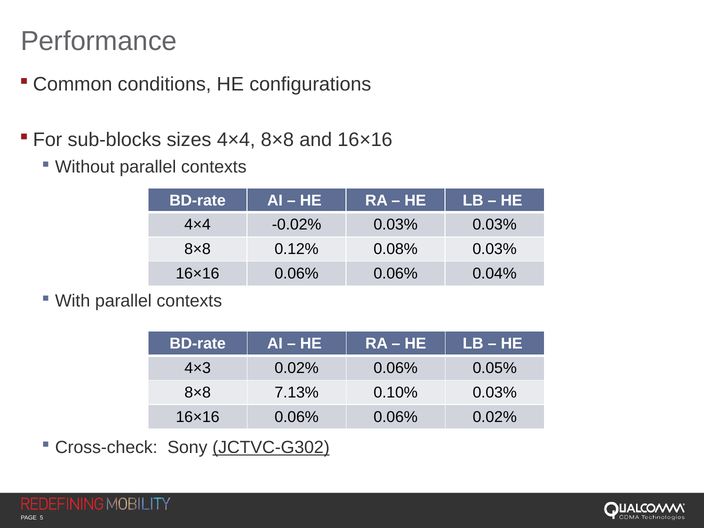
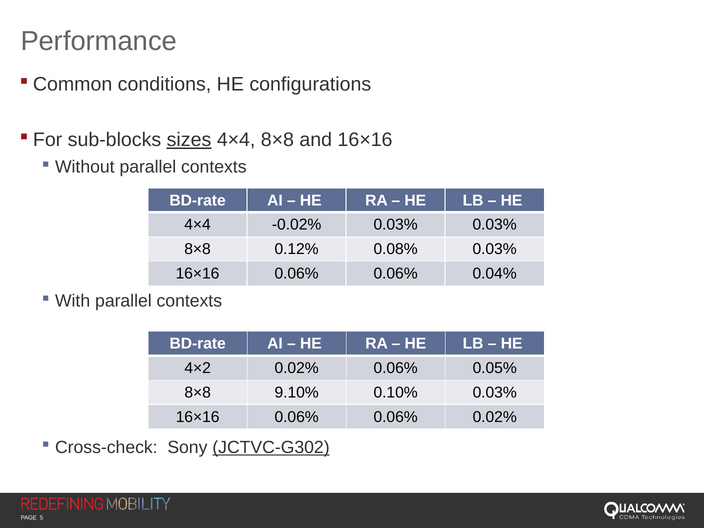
sizes underline: none -> present
4×3: 4×3 -> 4×2
7.13%: 7.13% -> 9.10%
